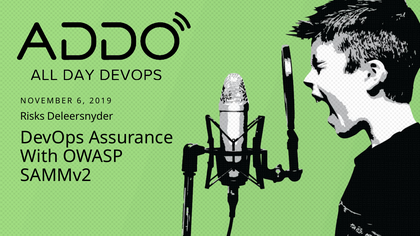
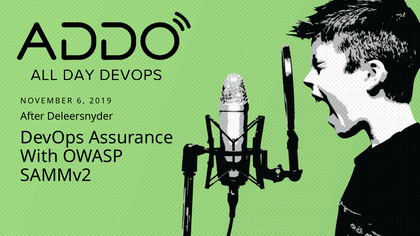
Risks: Risks -> After
